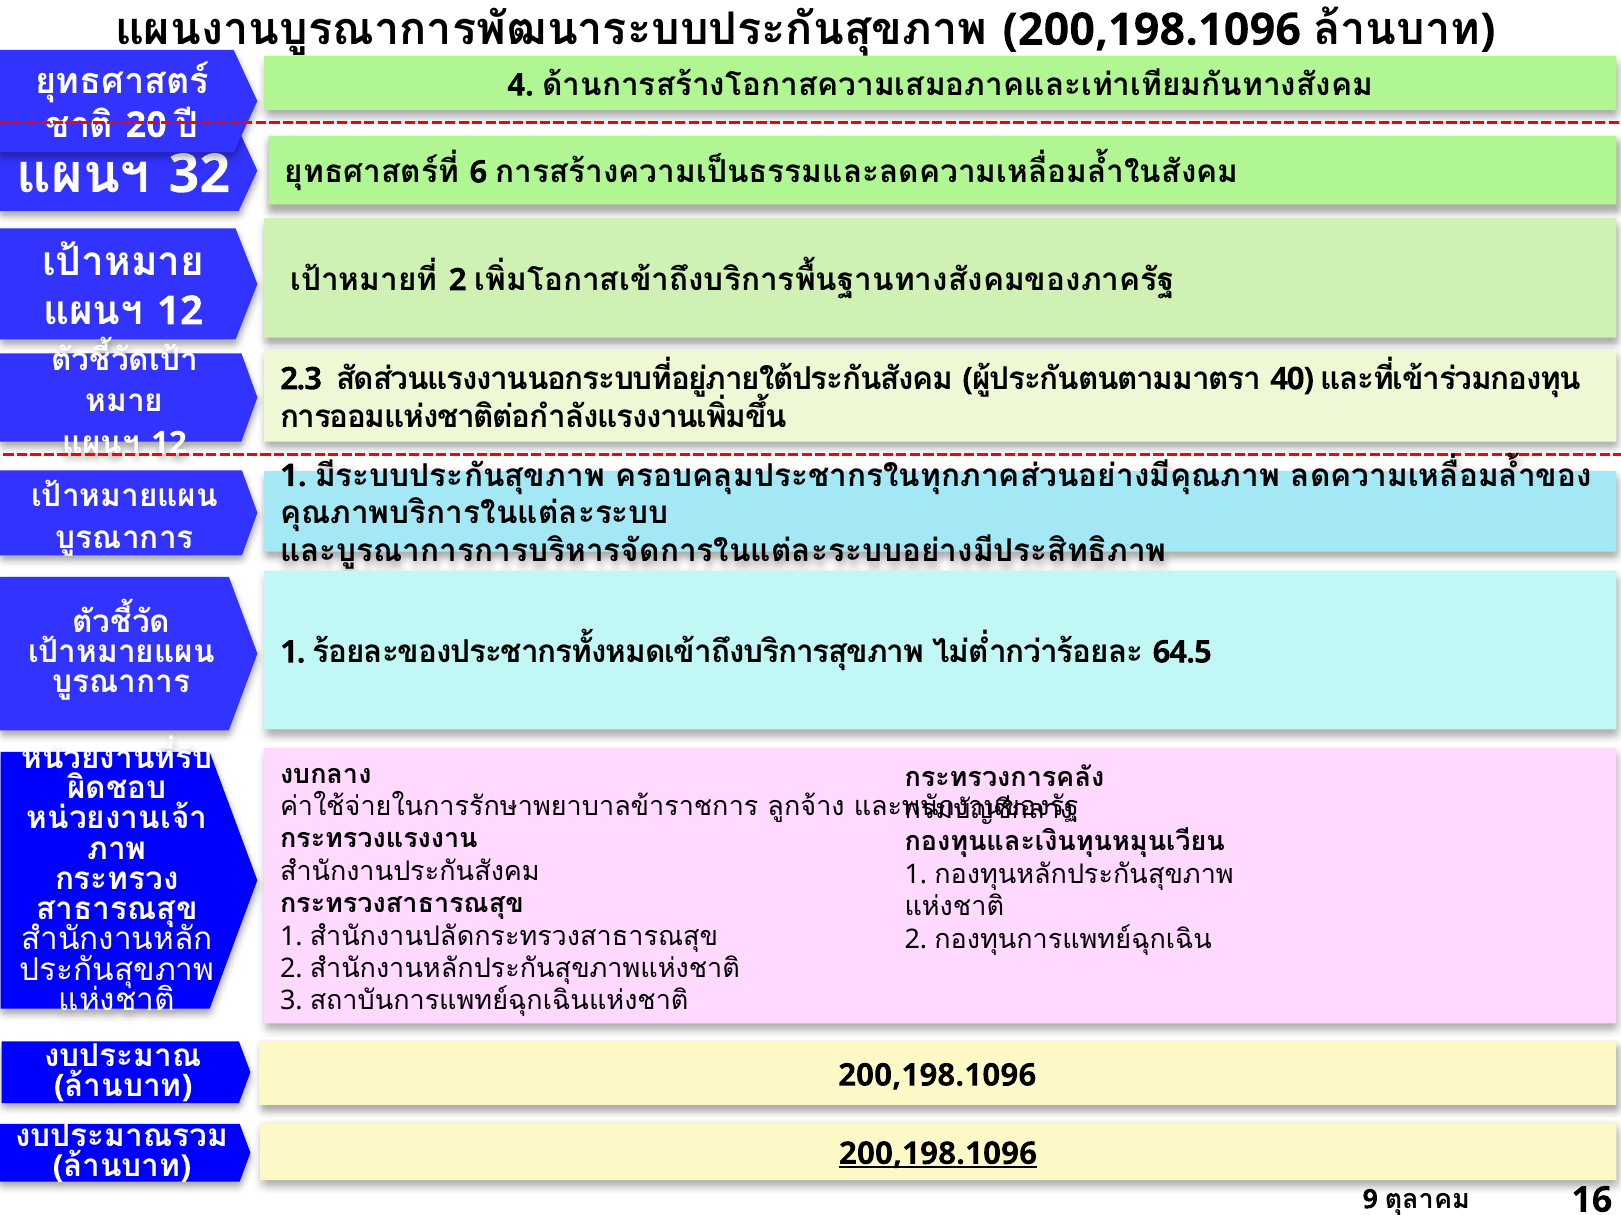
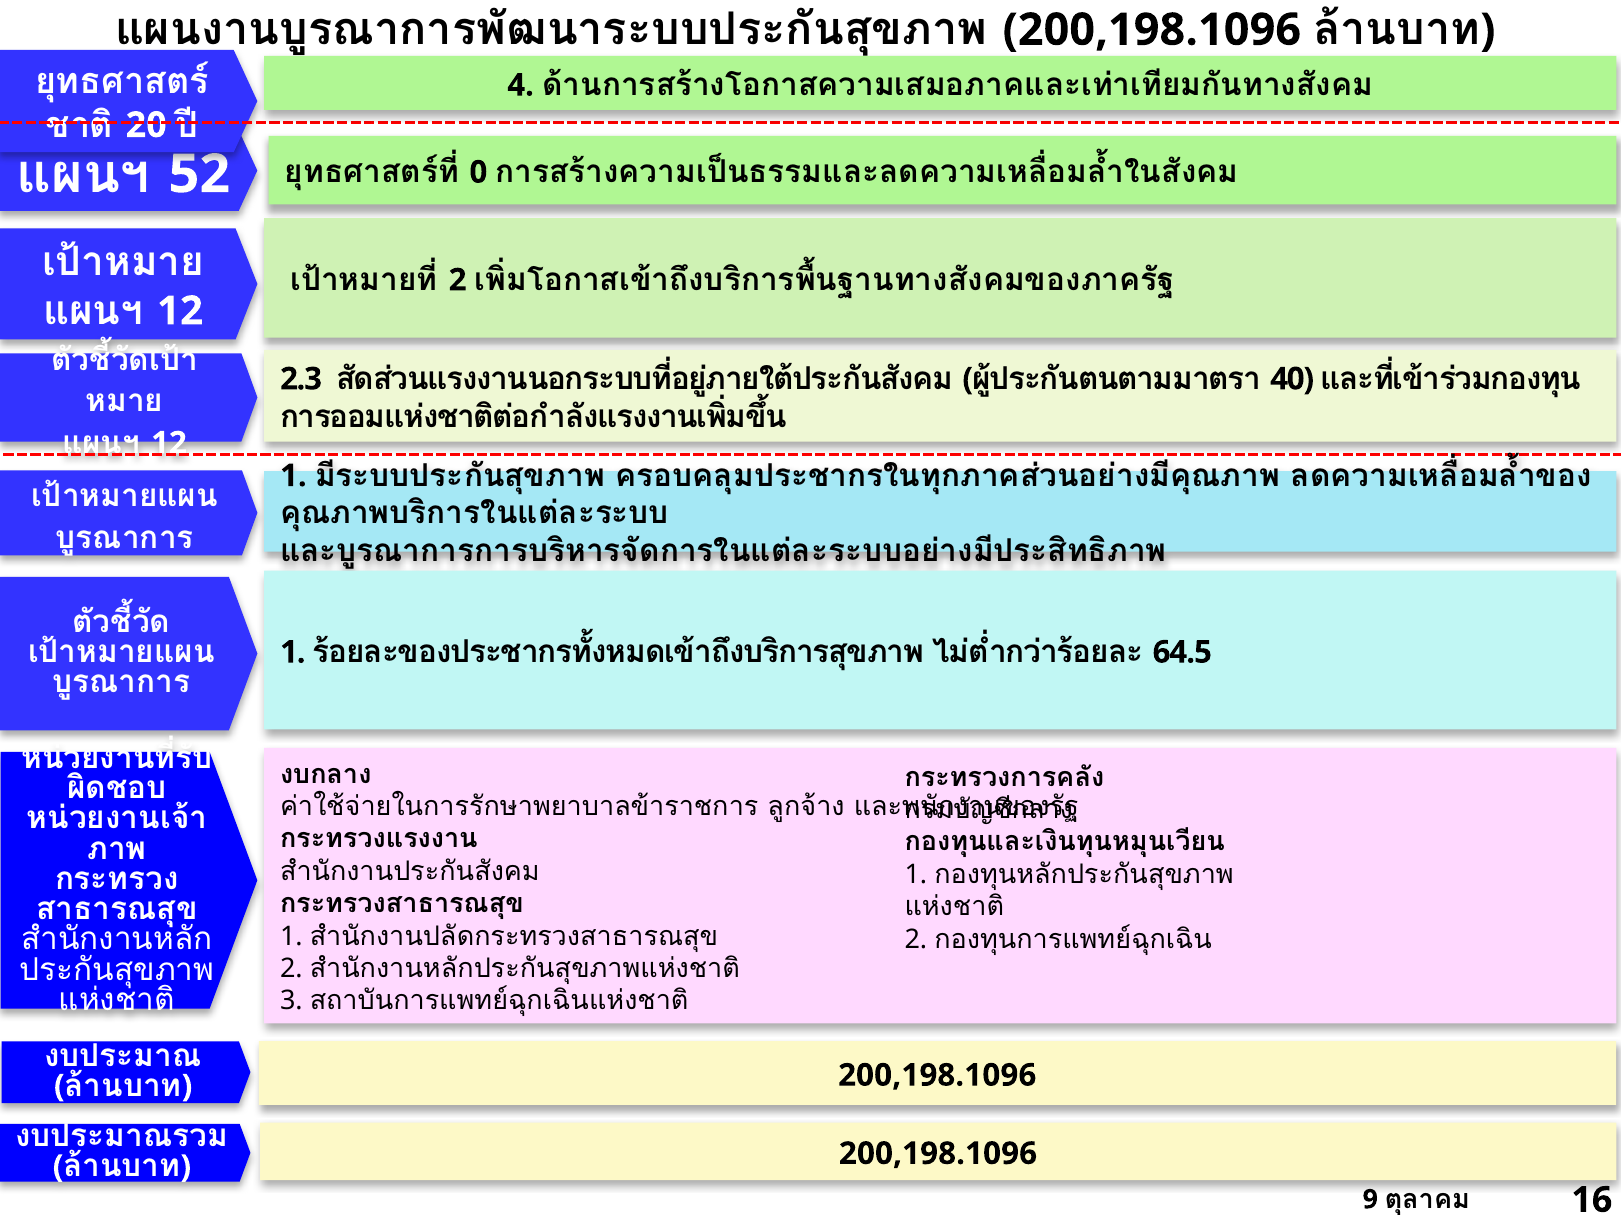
32: 32 -> 52
6: 6 -> 0
200,198.1096 at (938, 1154) underline: present -> none
